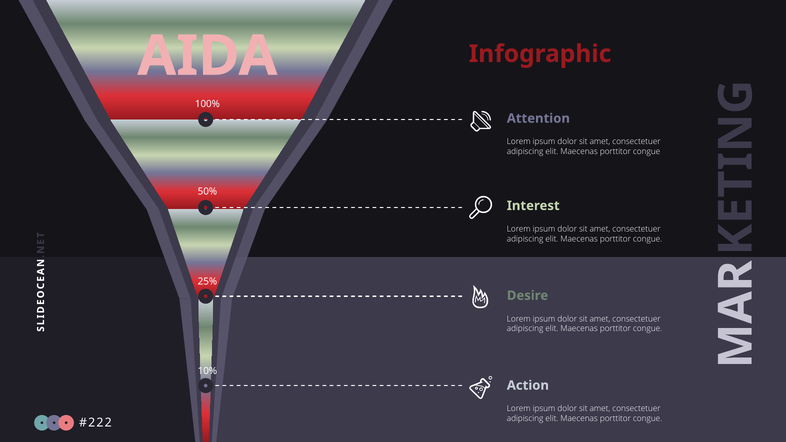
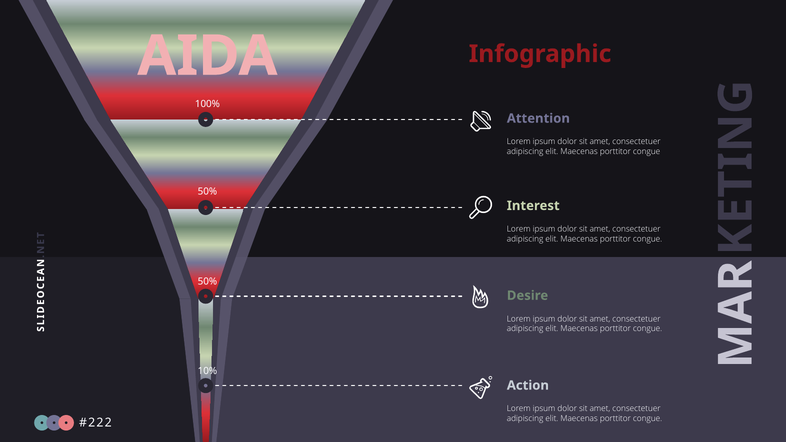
25% at (207, 281): 25% -> 50%
